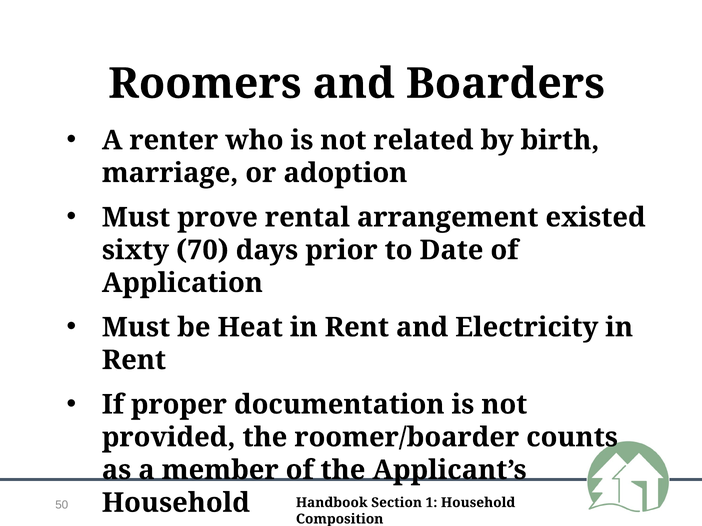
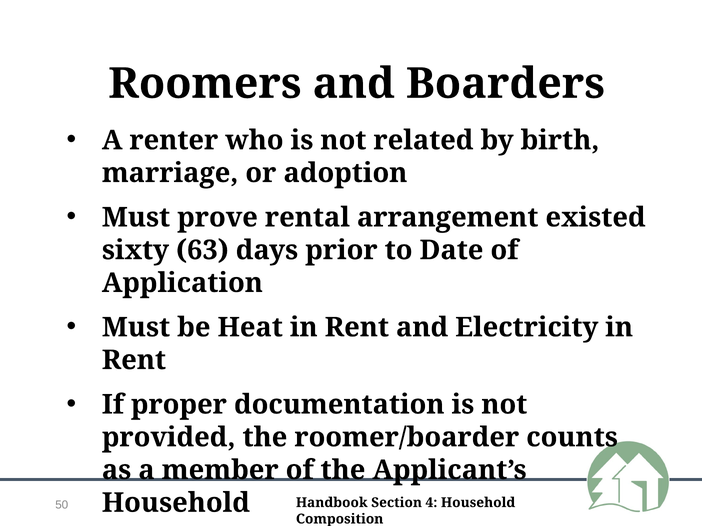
70: 70 -> 63
1: 1 -> 4
